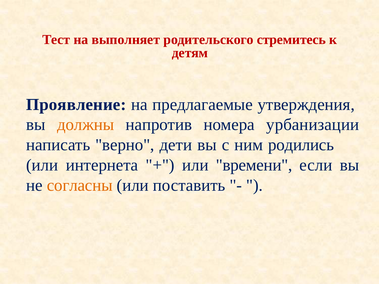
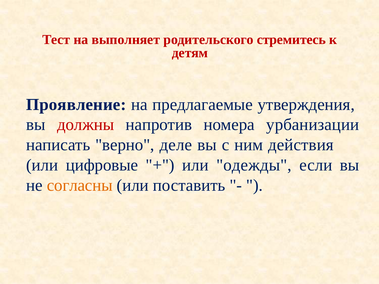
должны colour: orange -> red
дети: дети -> деле
родились: родились -> действия
интернета: интернета -> цифровые
времени: времени -> одежды
